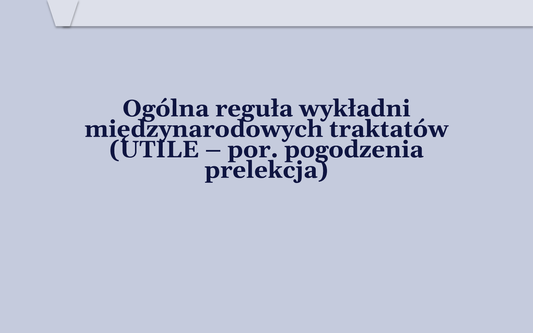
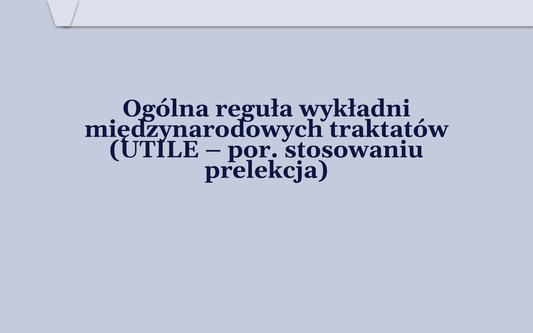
pogodzenia: pogodzenia -> stosowaniu
